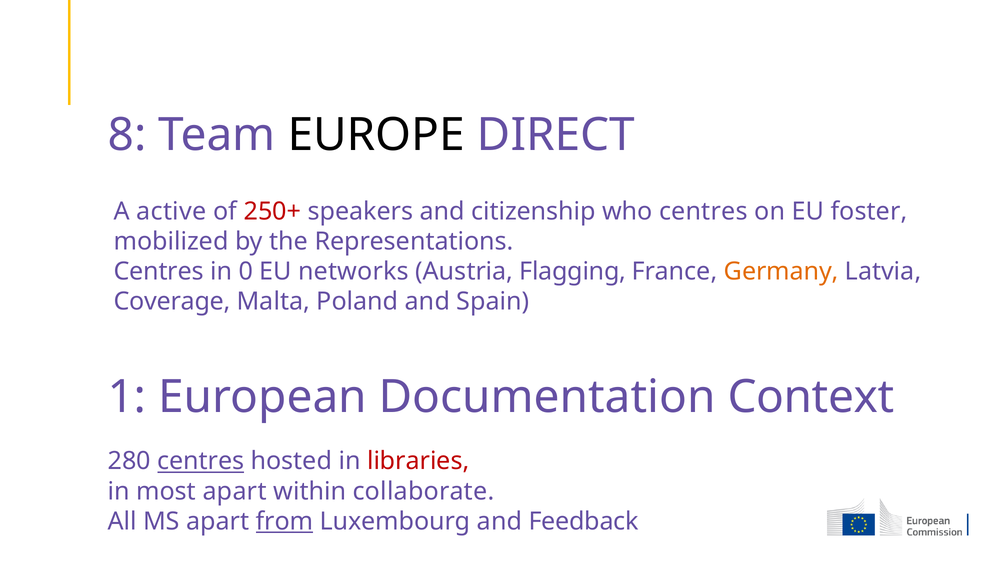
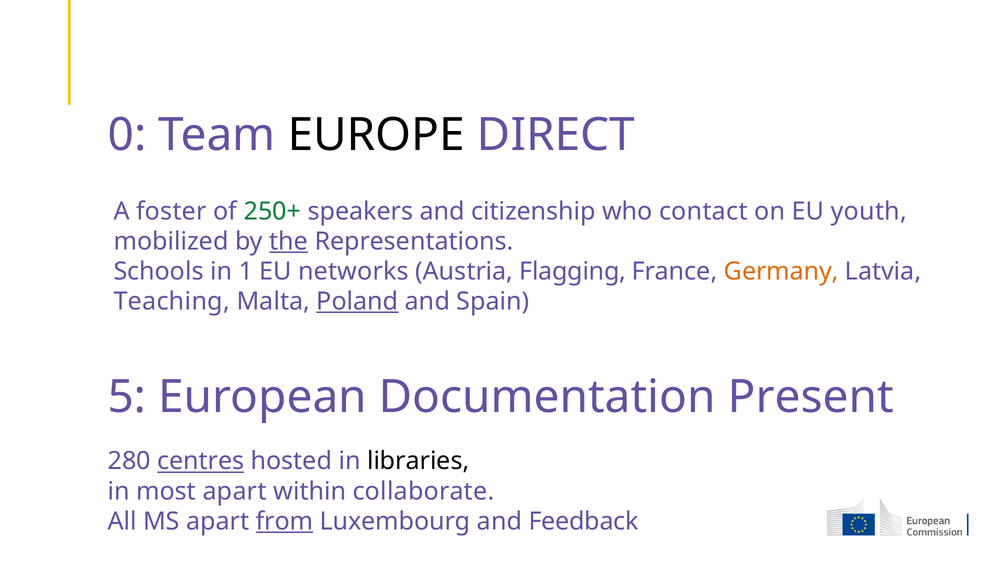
8: 8 -> 0
active: active -> foster
250+ colour: red -> green
who centres: centres -> contact
foster: foster -> youth
the underline: none -> present
Centres at (159, 272): Centres -> Schools
0: 0 -> 1
Coverage: Coverage -> Teaching
Poland underline: none -> present
1: 1 -> 5
Context: Context -> Present
libraries colour: red -> black
